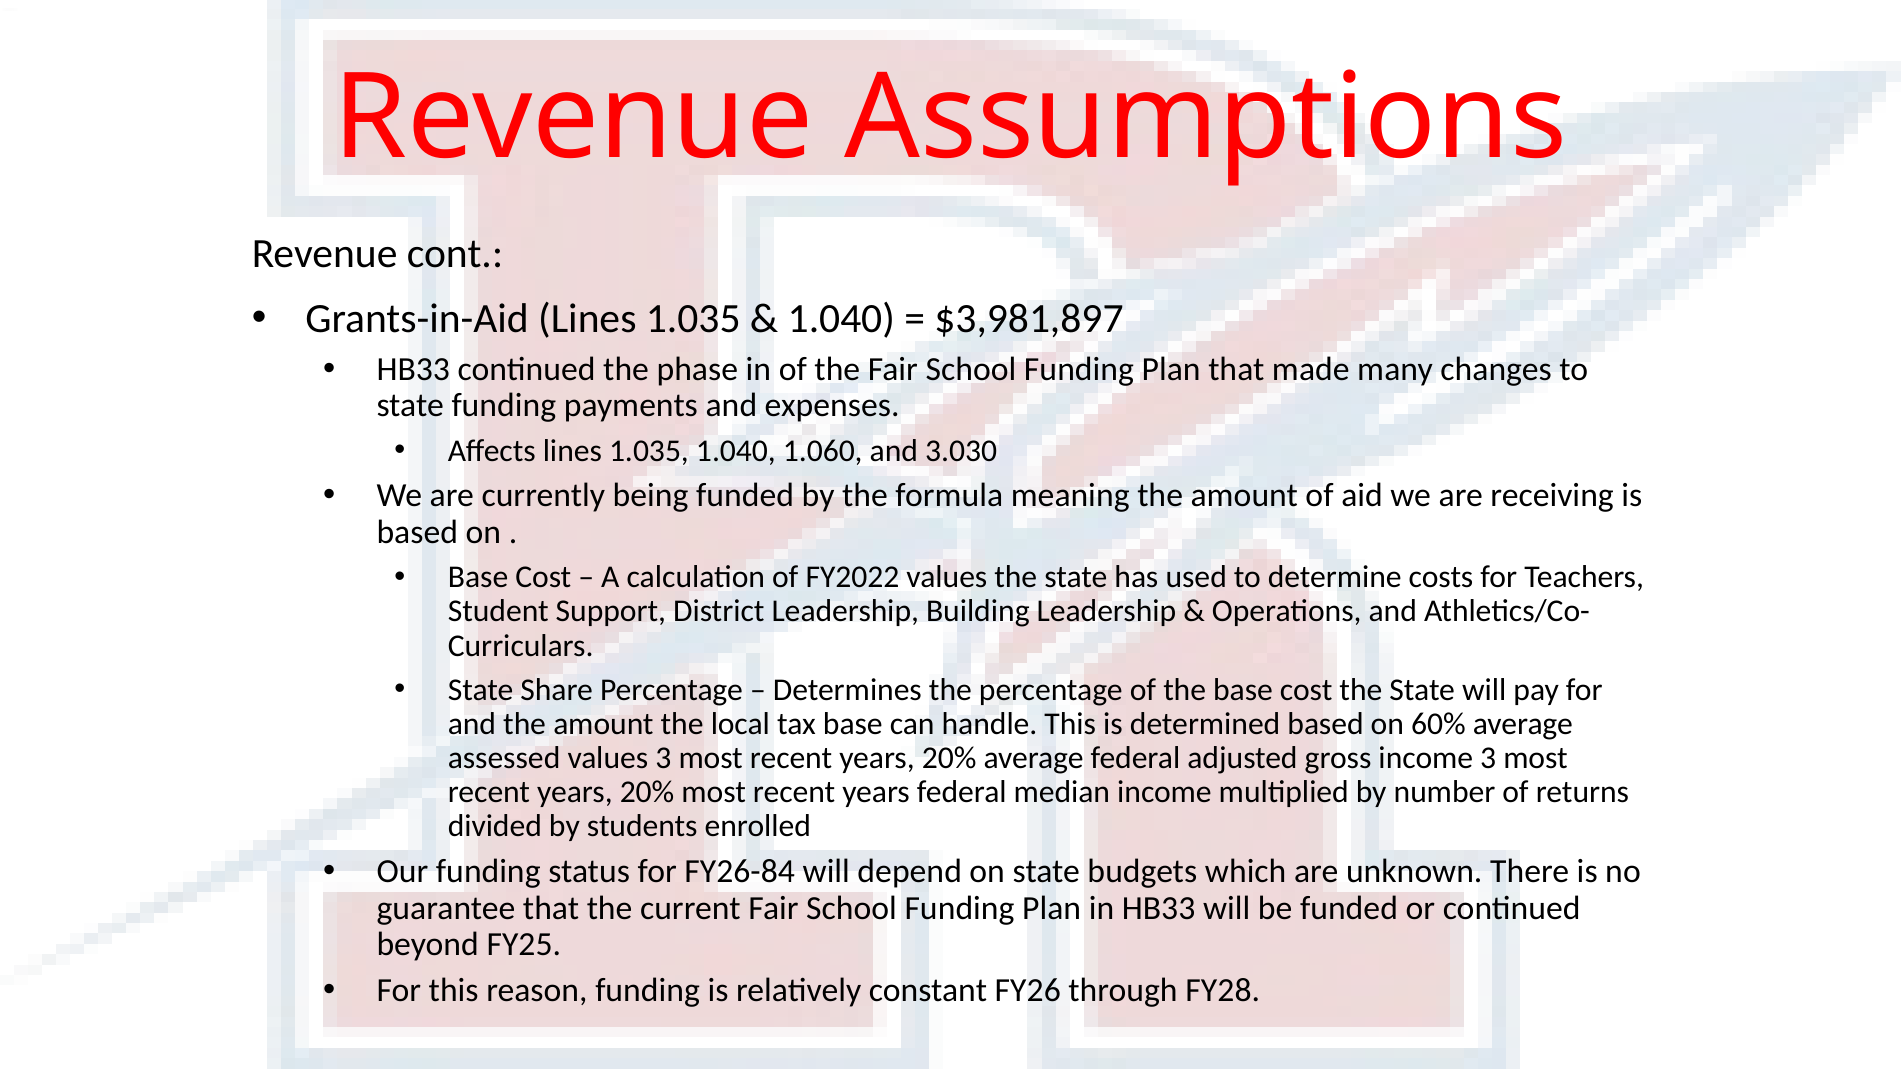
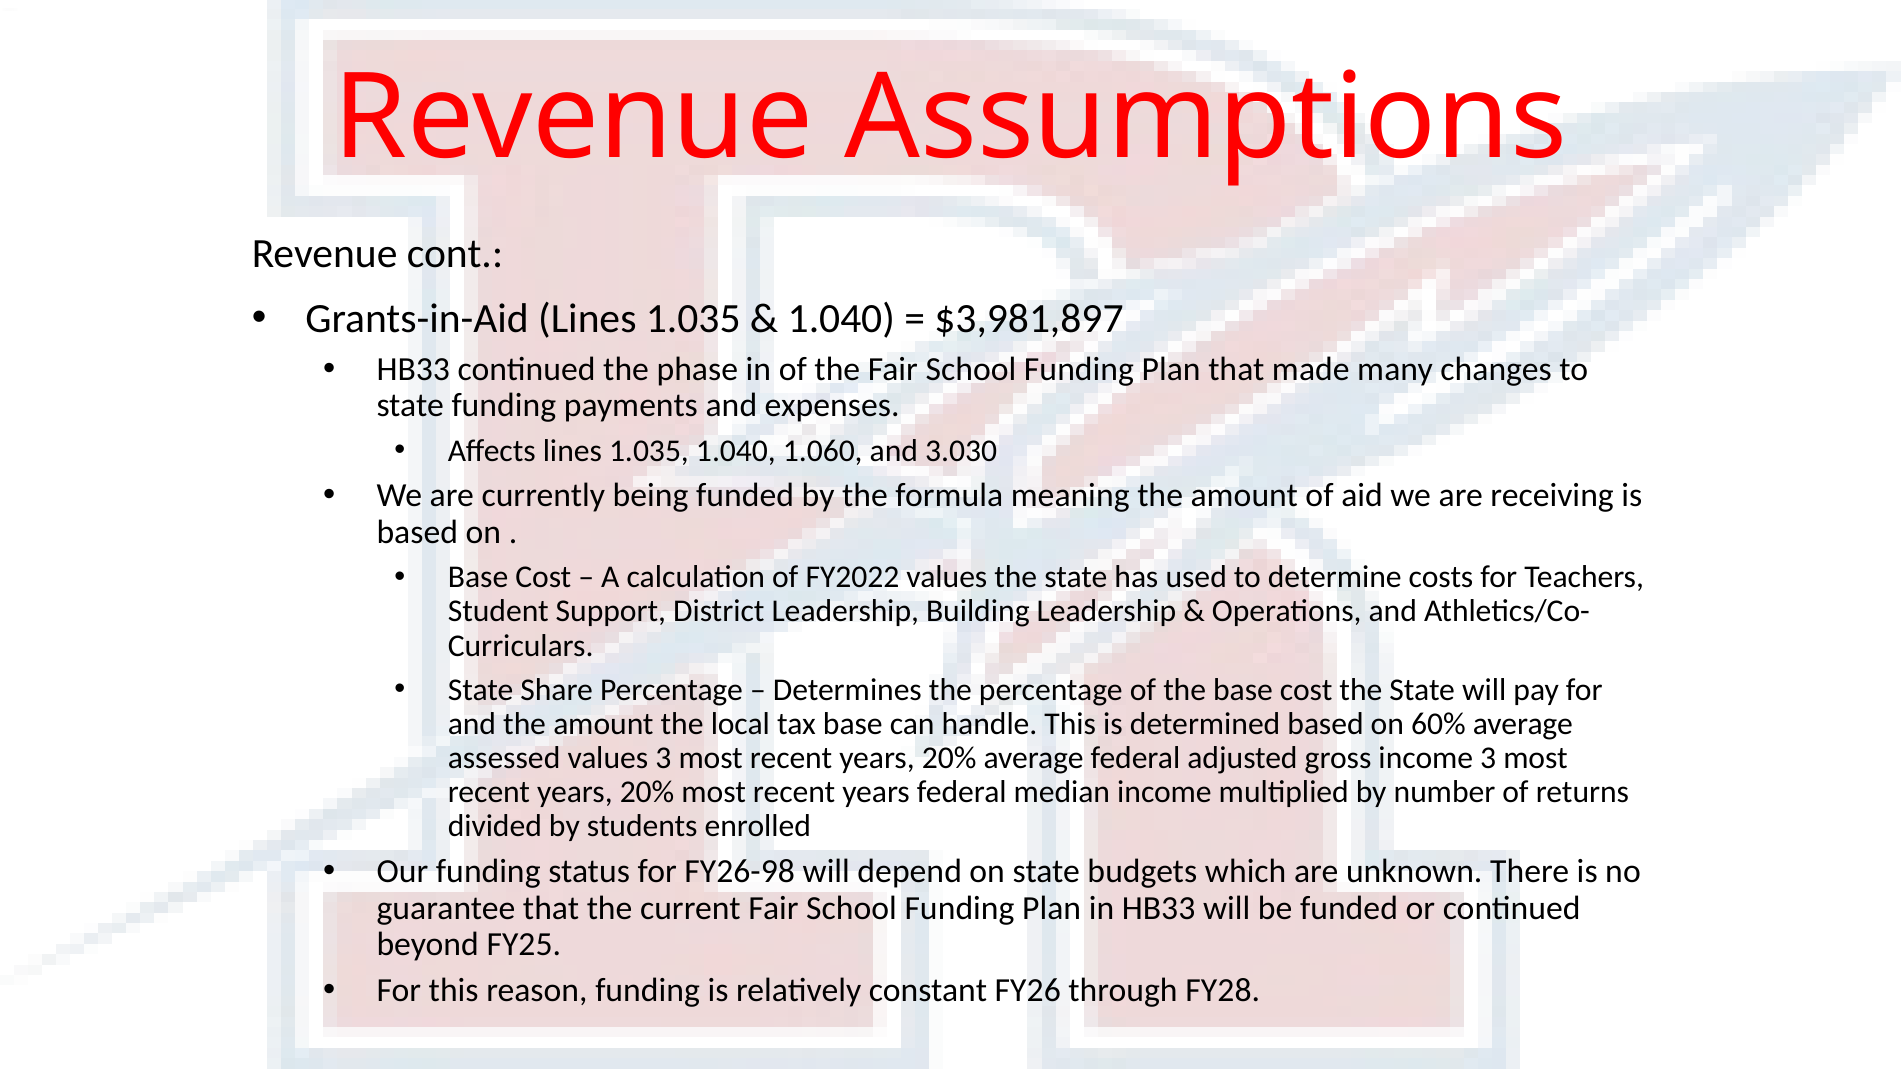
FY26-84: FY26-84 -> FY26-98
